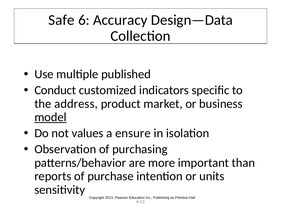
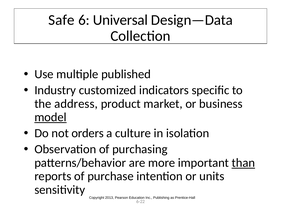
Accuracy: Accuracy -> Universal
Conduct: Conduct -> Industry
values: values -> orders
ensure: ensure -> culture
than underline: none -> present
